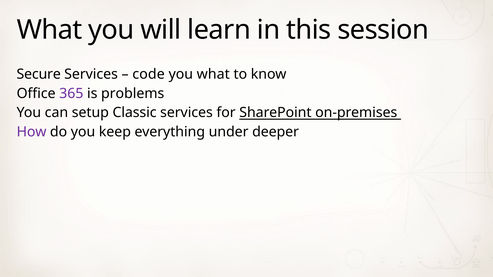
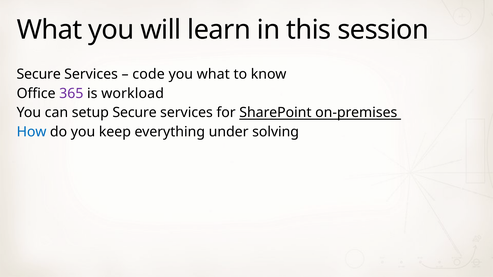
problems: problems -> workload
setup Classic: Classic -> Secure
How colour: purple -> blue
deeper: deeper -> solving
